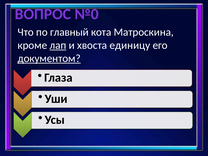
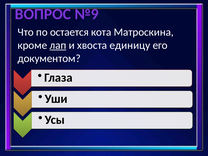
№0: №0 -> №9
главный: главный -> остается
документом underline: present -> none
